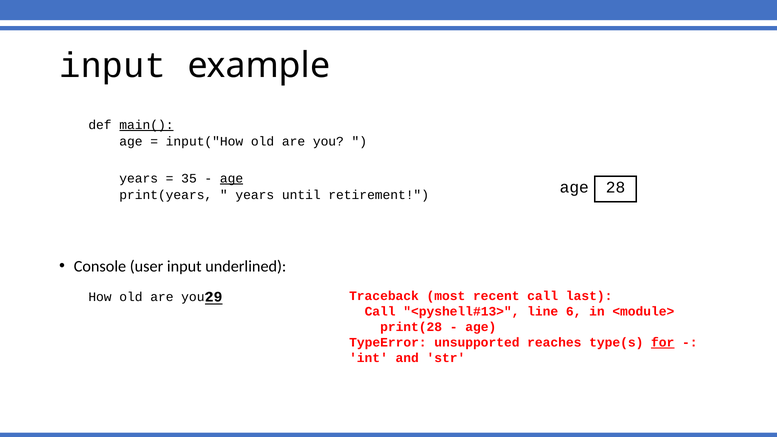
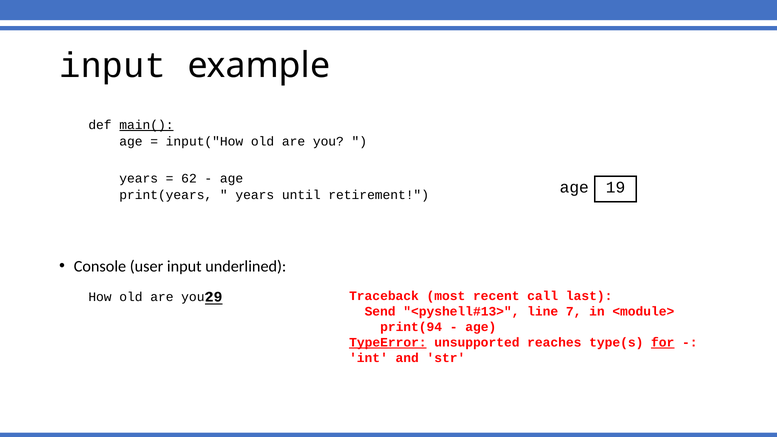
35: 35 -> 62
age at (232, 178) underline: present -> none
28: 28 -> 19
Call at (380, 311): Call -> Send
6: 6 -> 7
print(28: print(28 -> print(94
TypeError underline: none -> present
